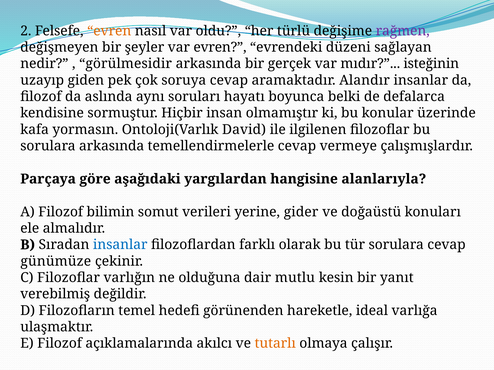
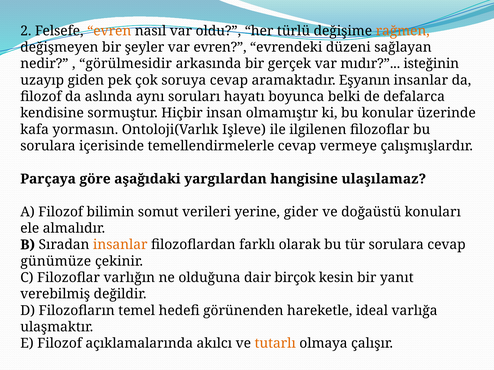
rağmen colour: purple -> orange
Alandır: Alandır -> Eşyanın
David: David -> Işleve
sorulara arkasında: arkasında -> içerisinde
alanlarıyla: alanlarıyla -> ulaşılamaz
insanlar at (120, 245) colour: blue -> orange
mutlu: mutlu -> birçok
